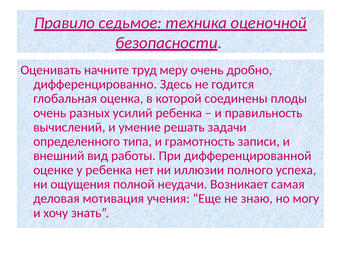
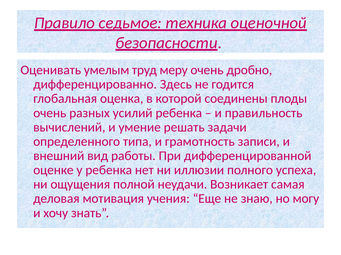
начните: начните -> умелым
